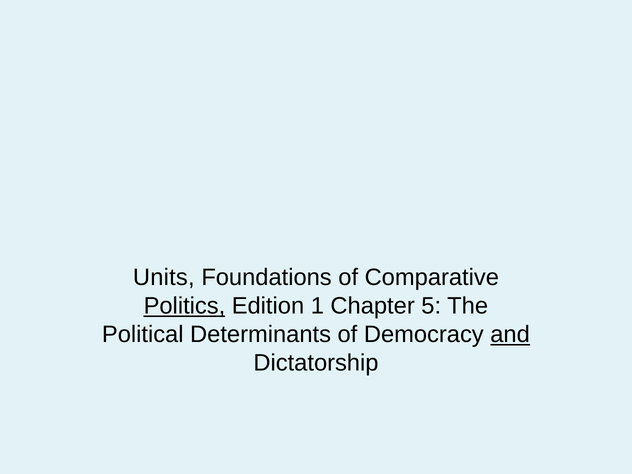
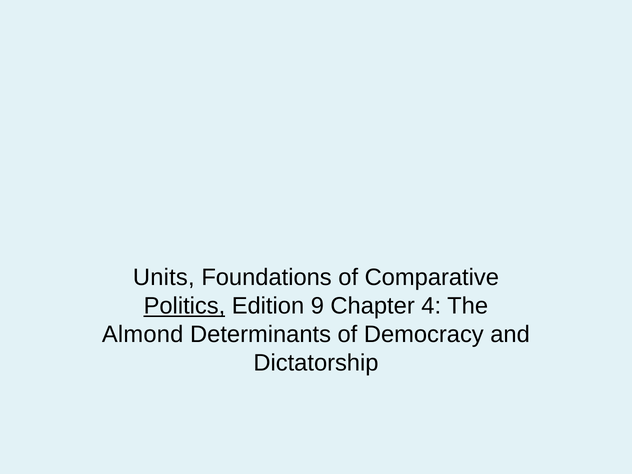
1: 1 -> 9
5: 5 -> 4
Political: Political -> Almond
and underline: present -> none
